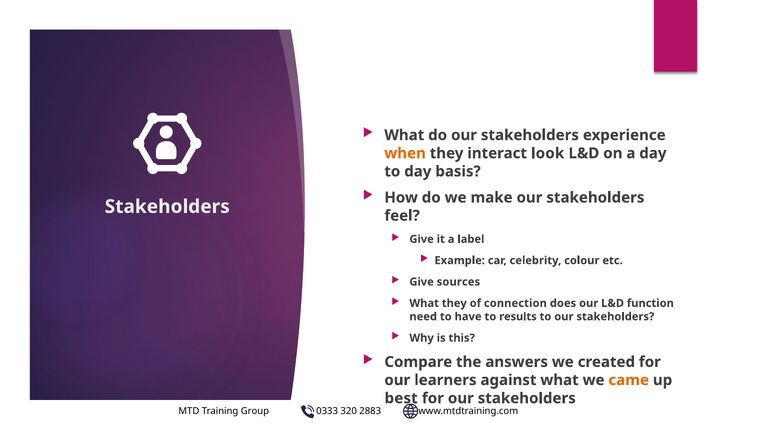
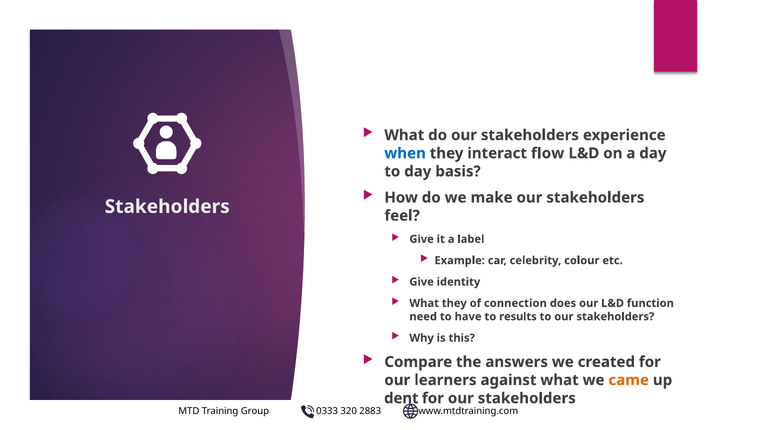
when colour: orange -> blue
look: look -> flow
sources: sources -> identity
best: best -> dent
